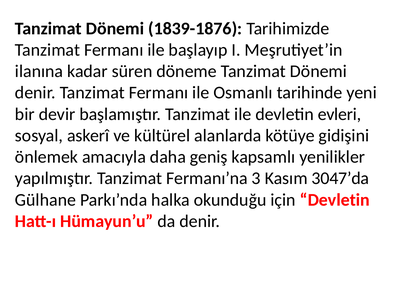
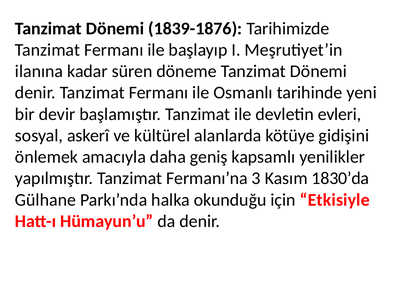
3047’da: 3047’da -> 1830’da
için Devletin: Devletin -> Etkisiyle
